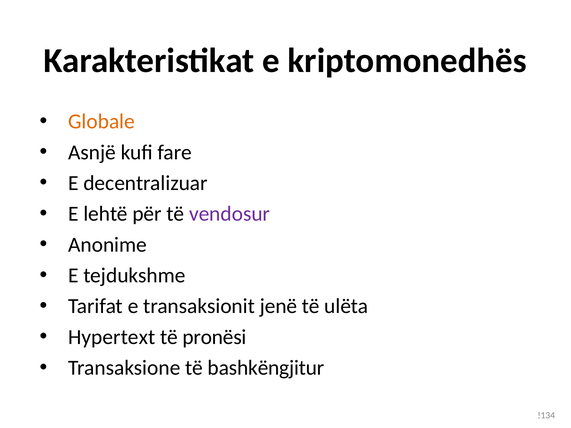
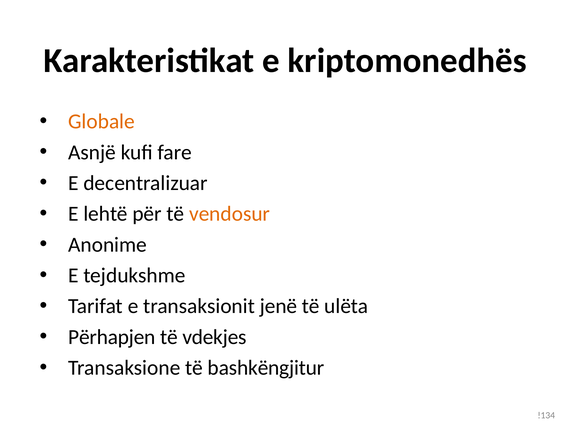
vendosur colour: purple -> orange
Hypertext: Hypertext -> Përhapjen
pronësi: pronësi -> vdekjes
